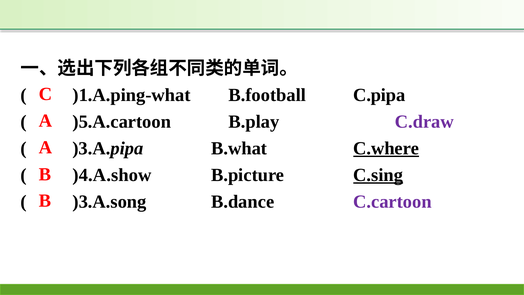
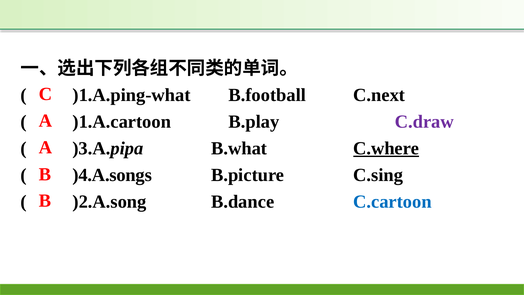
C.pipa: C.pipa -> C.next
)5.A.cartoon: )5.A.cartoon -> )1.A.cartoon
)4.A.show: )4.A.show -> )4.A.songs
C.sing underline: present -> none
)3.A.song: )3.A.song -> )2.A.song
C.cartoon colour: purple -> blue
